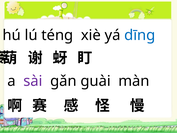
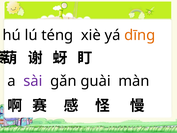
dīnɡ colour: blue -> orange
